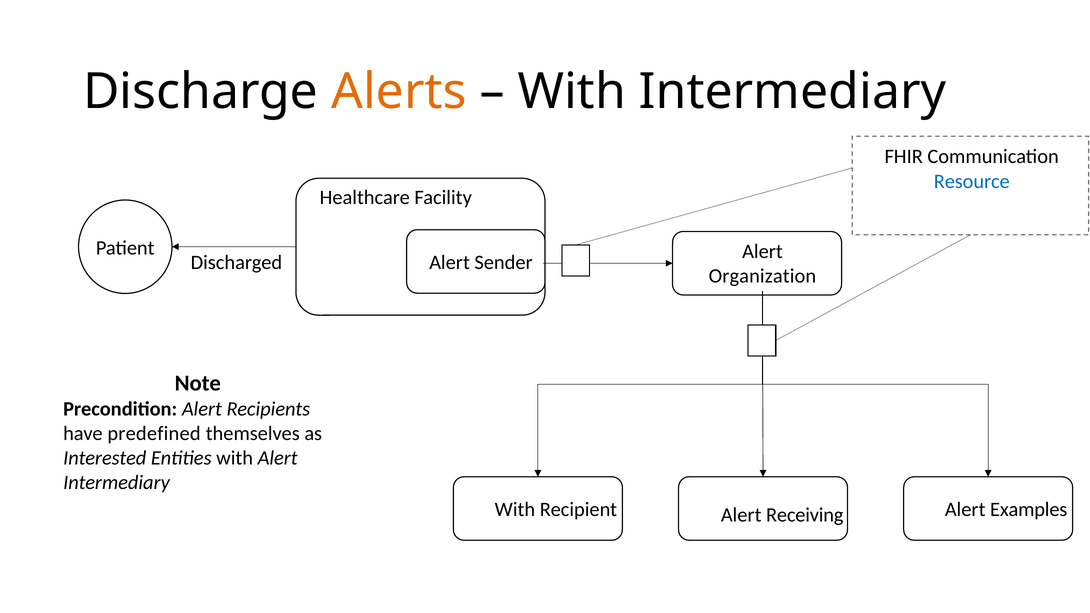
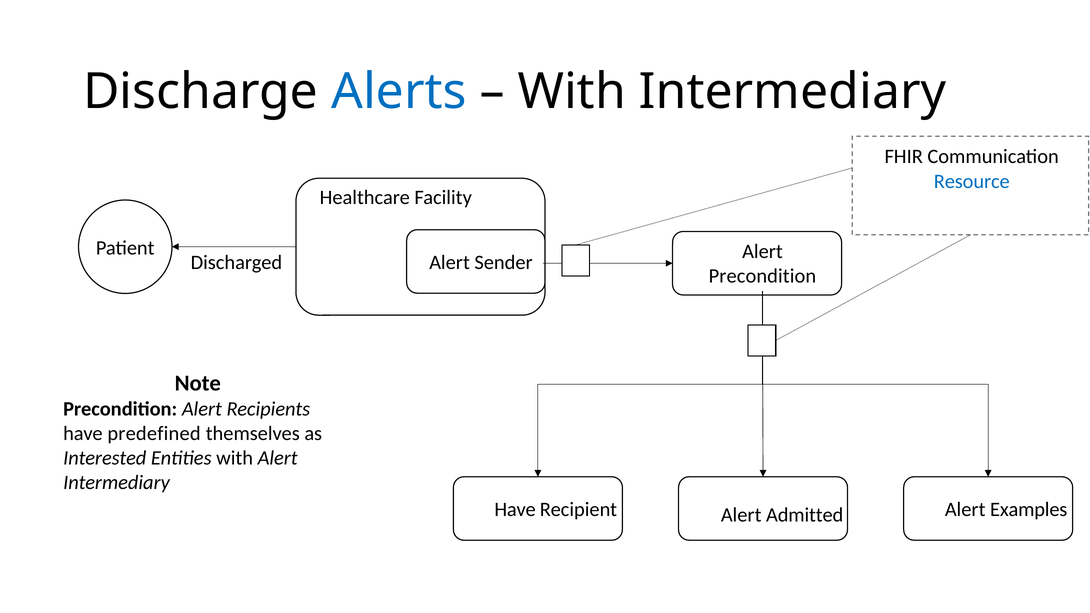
Alerts colour: orange -> blue
Organization at (762, 276): Organization -> Precondition
With at (515, 510): With -> Have
Receiving: Receiving -> Admitted
